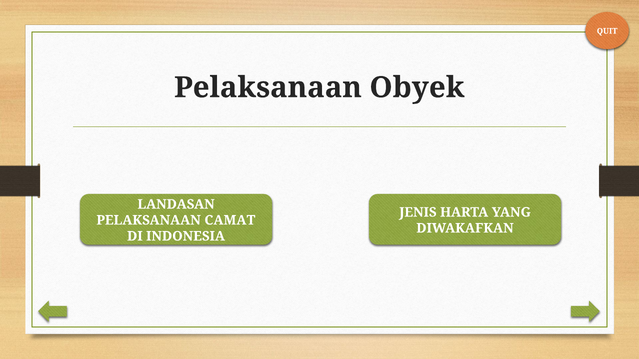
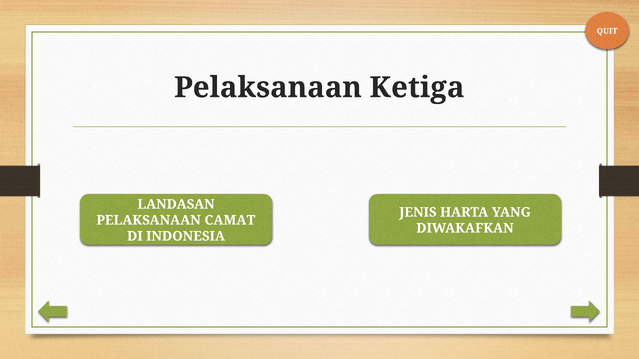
Obyek: Obyek -> Ketiga
